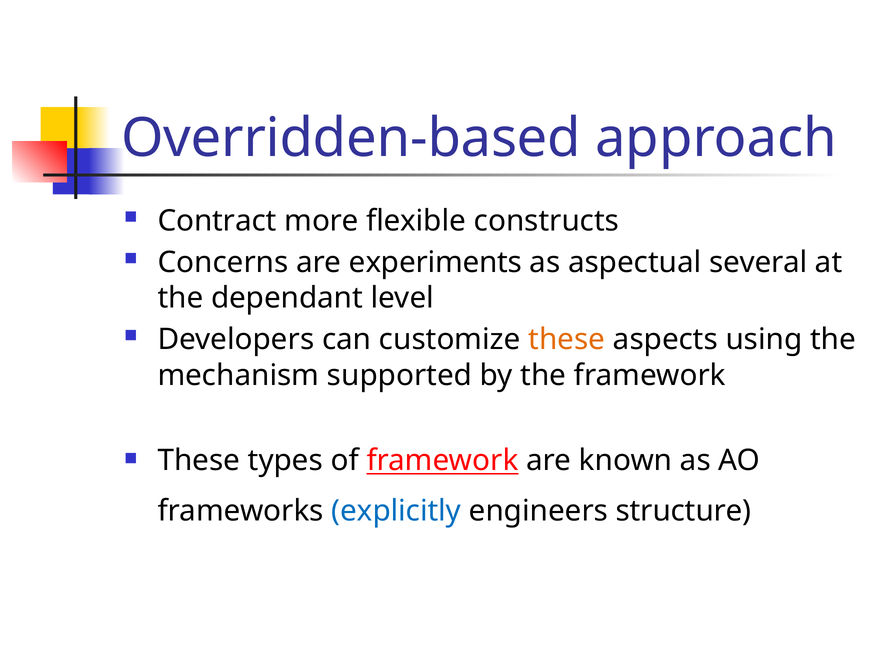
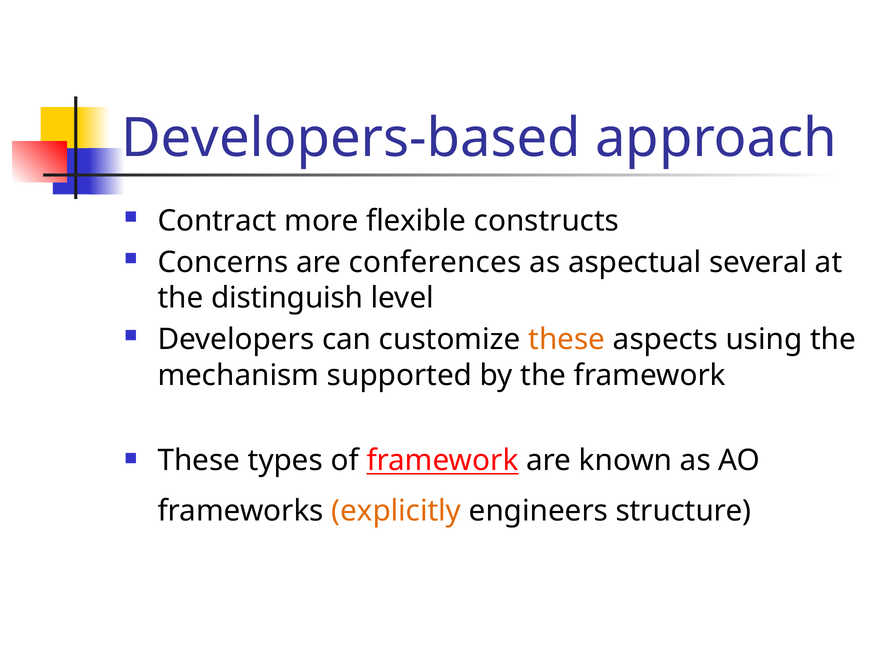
Overridden-based: Overridden-based -> Developers-based
experiments: experiments -> conferences
dependant: dependant -> distinguish
explicitly colour: blue -> orange
